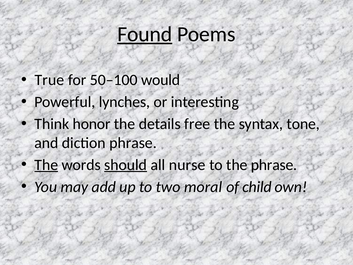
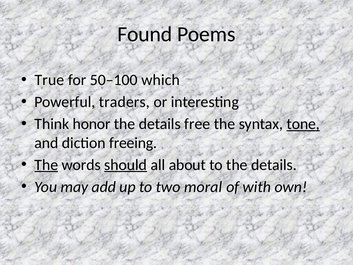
Found underline: present -> none
would: would -> which
lynches: lynches -> traders
tone underline: none -> present
diction phrase: phrase -> freeing
nurse: nurse -> about
to the phrase: phrase -> details
child: child -> with
